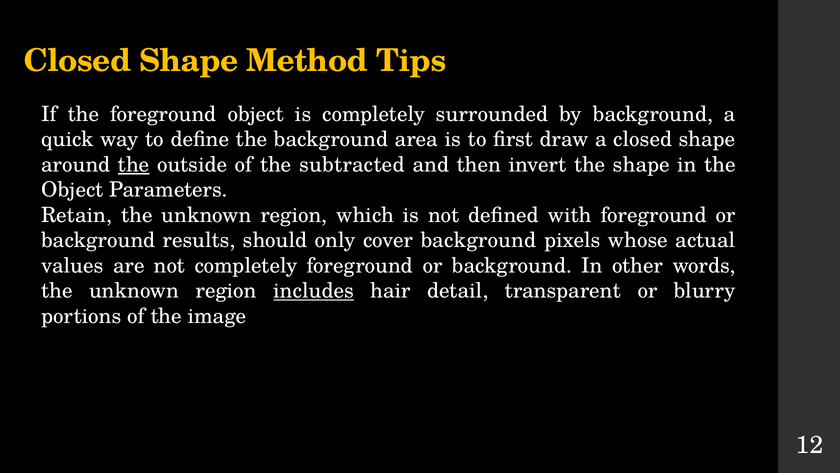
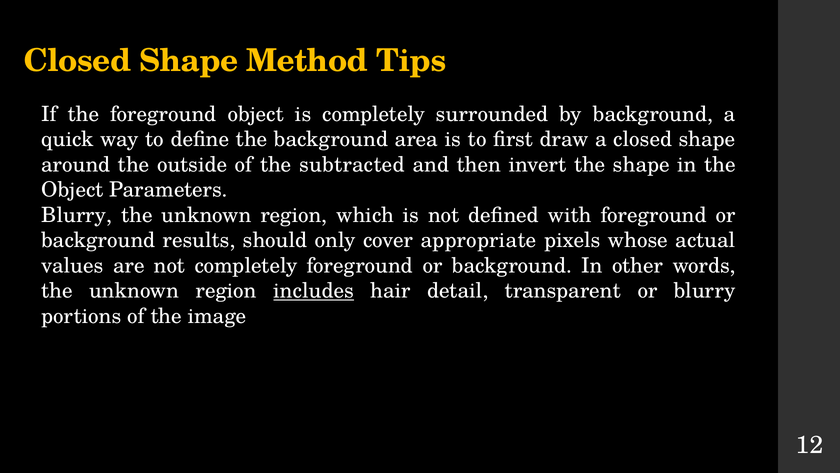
the at (134, 165) underline: present -> none
Retain at (77, 215): Retain -> Blurry
cover background: background -> appropriate
